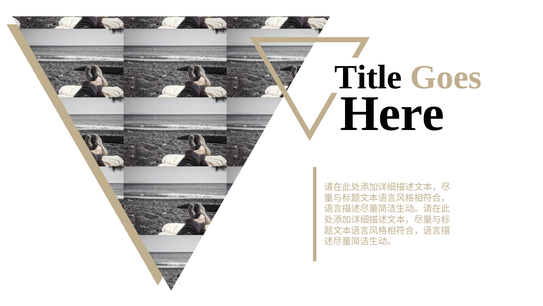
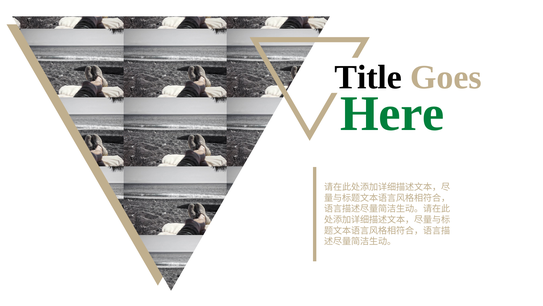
Here colour: black -> green
